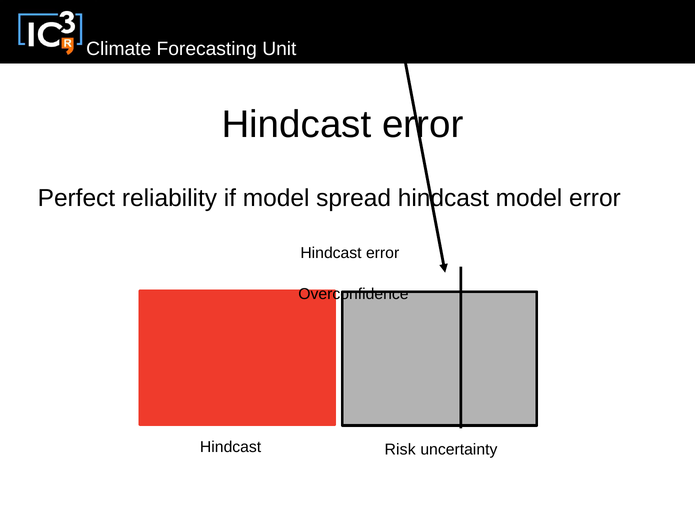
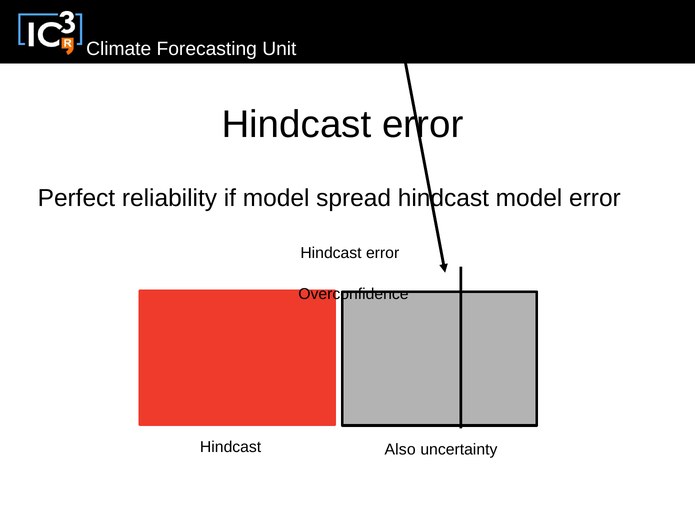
Risk: Risk -> Also
